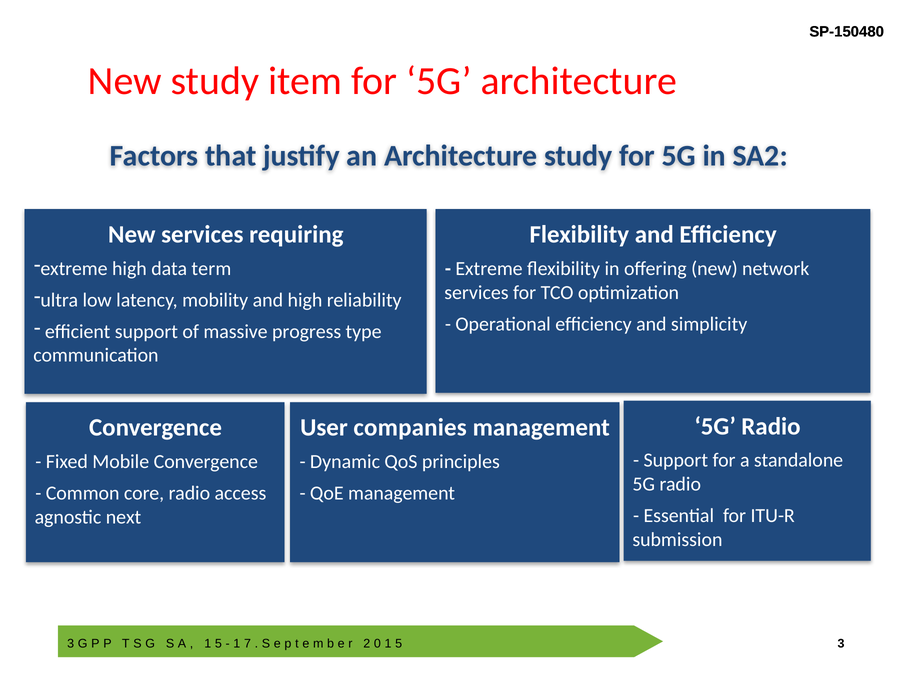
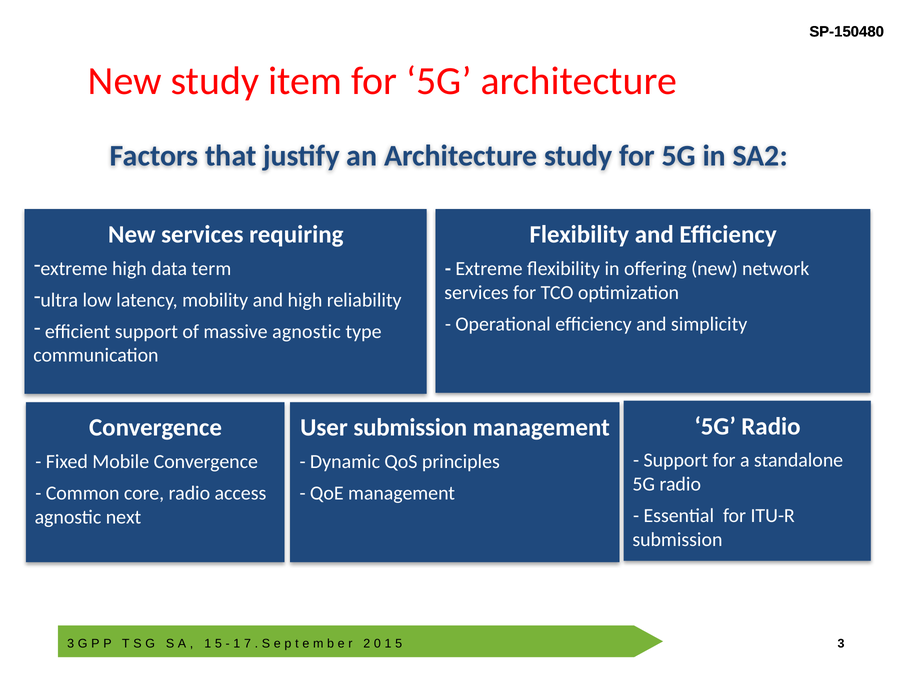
massive progress: progress -> agnostic
User companies: companies -> submission
